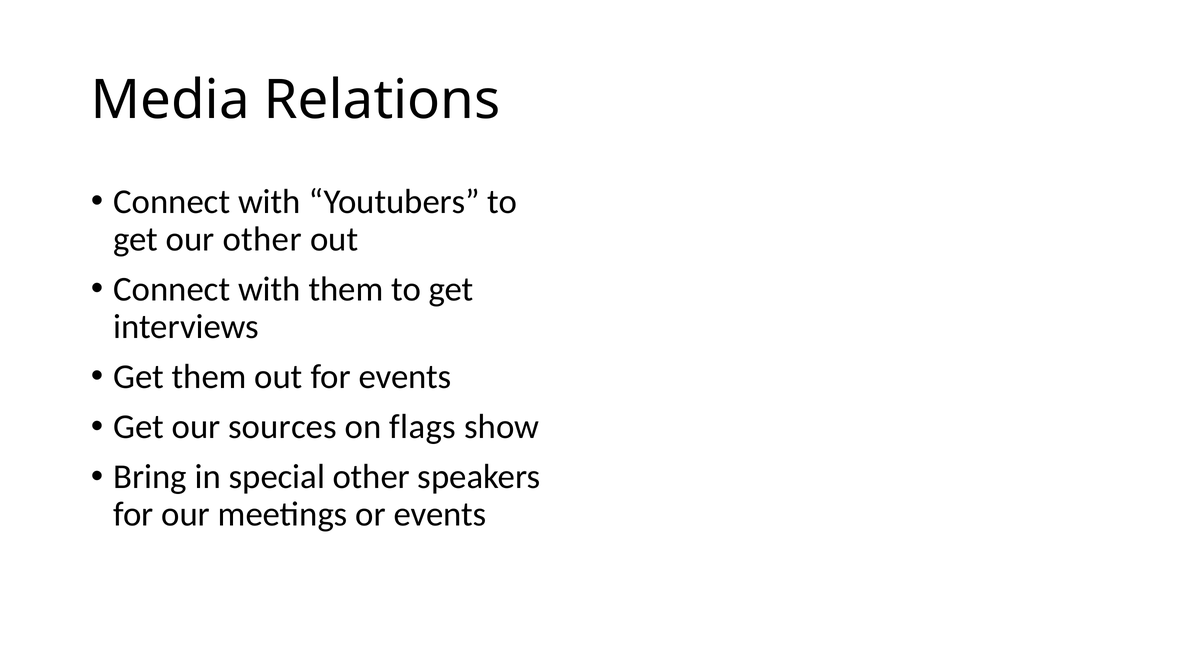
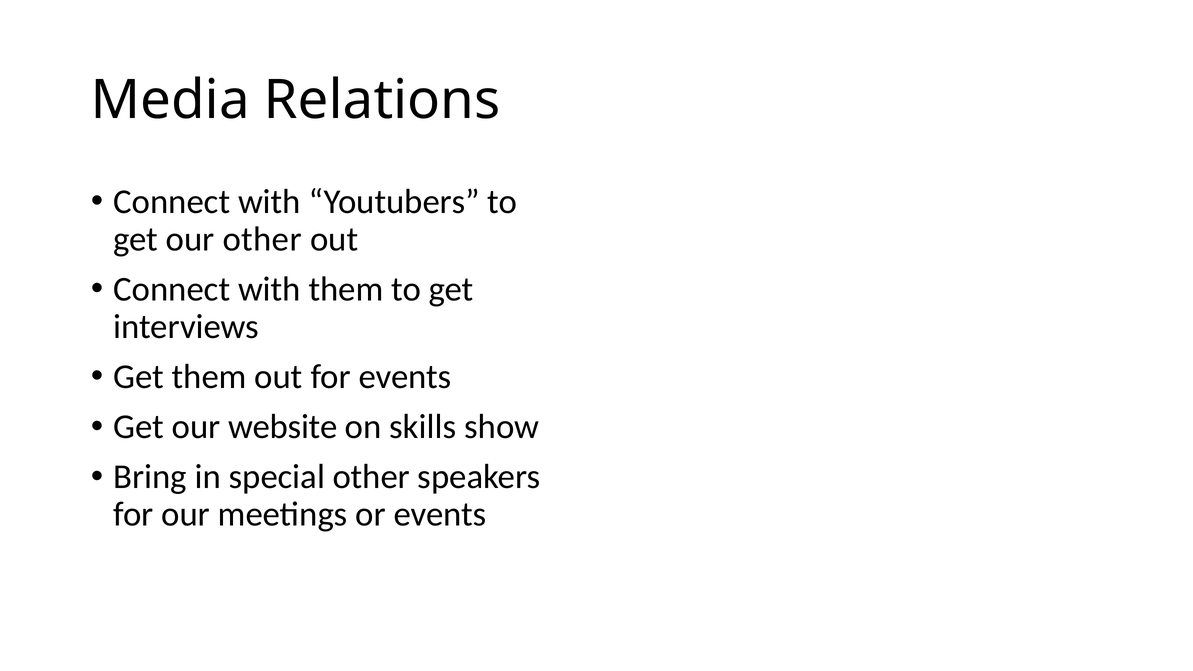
sources: sources -> website
flags: flags -> skills
